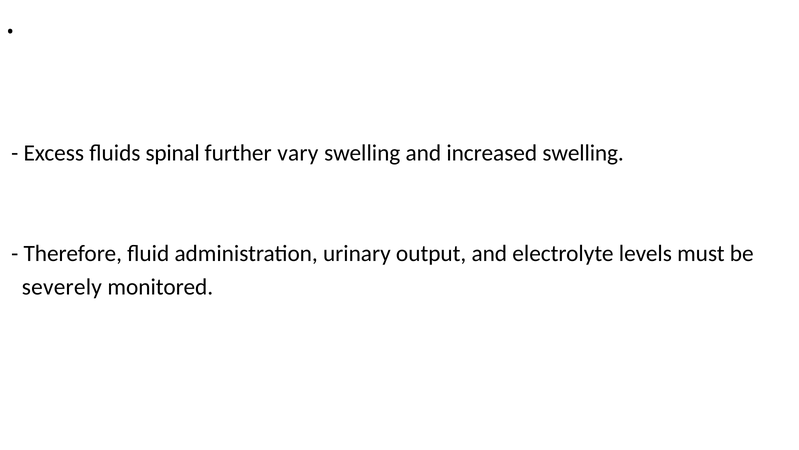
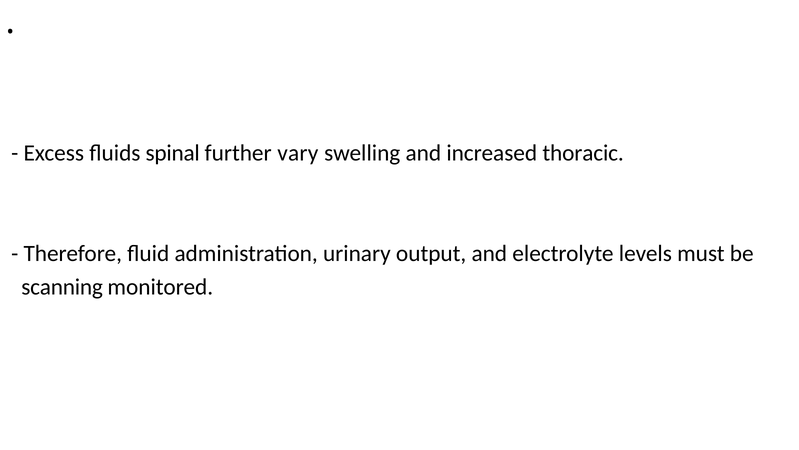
increased swelling: swelling -> thoracic
severely: severely -> scanning
